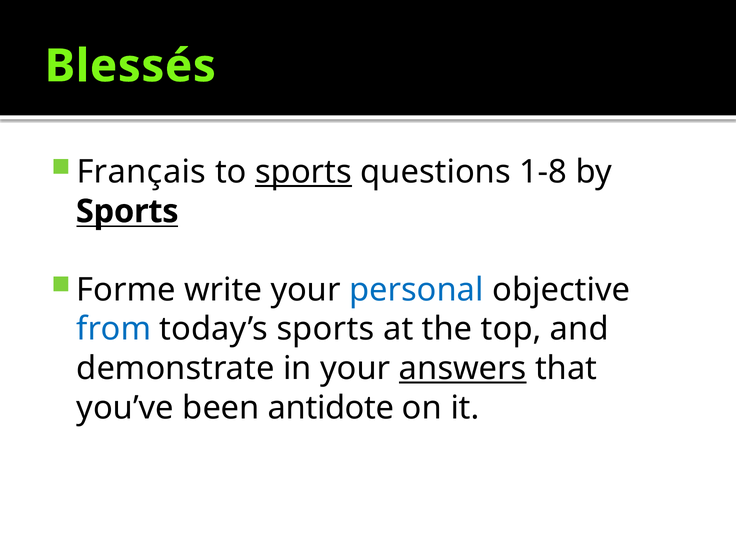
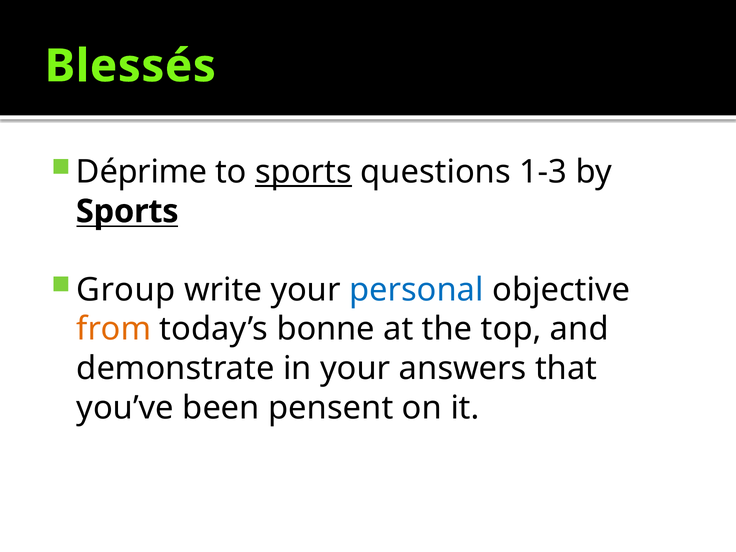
Français: Français -> Déprime
1-8: 1-8 -> 1-3
Forme: Forme -> Group
from colour: blue -> orange
today’s sports: sports -> bonne
answers underline: present -> none
antidote: antidote -> pensent
